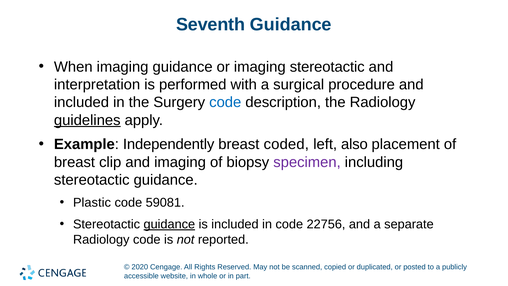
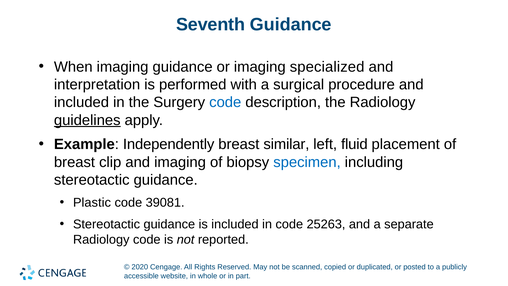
imaging stereotactic: stereotactic -> specialized
coded: coded -> similar
also: also -> fluid
specimen colour: purple -> blue
59081: 59081 -> 39081
guidance at (169, 224) underline: present -> none
22756: 22756 -> 25263
